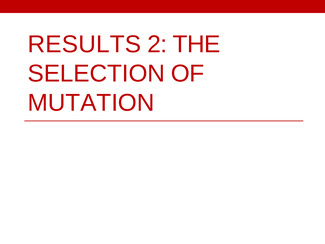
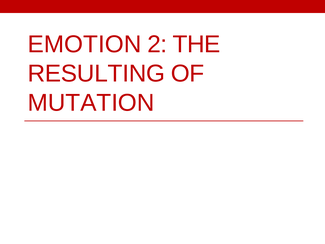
RESULTS: RESULTS -> EMOTION
SELECTION: SELECTION -> RESULTING
